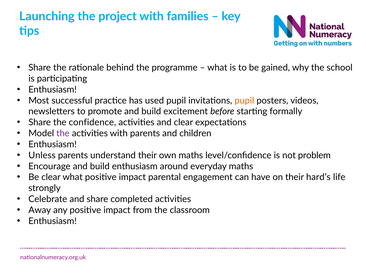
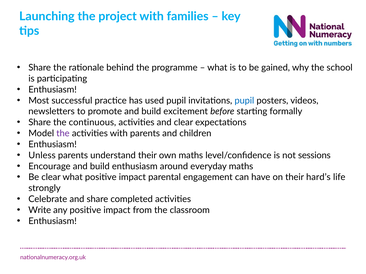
pupil at (244, 101) colour: orange -> blue
confidence: confidence -> continuous
problem: problem -> sessions
Away: Away -> Write
